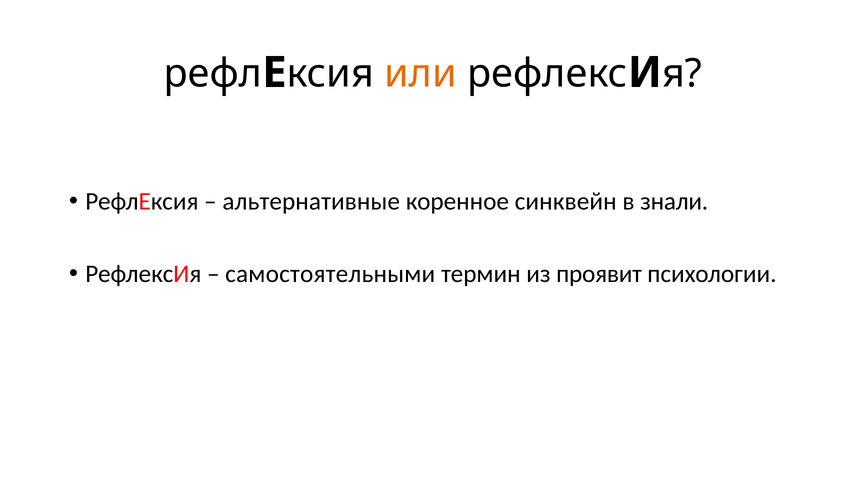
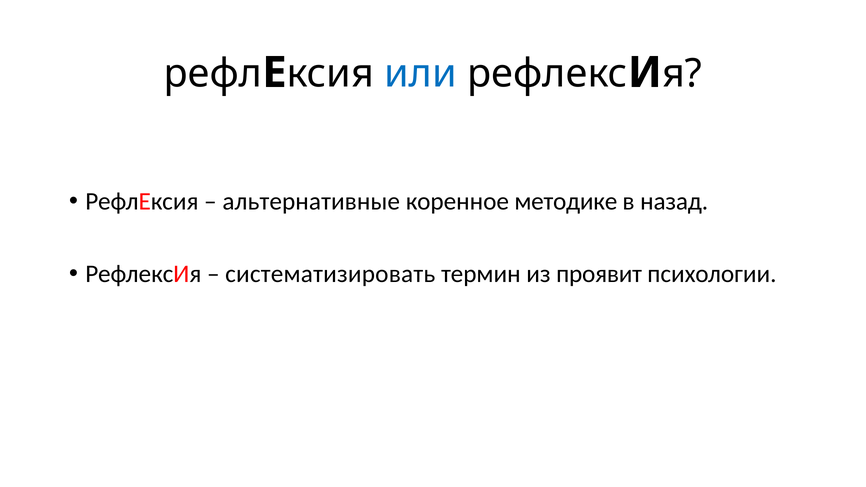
или colour: orange -> blue
синквейн: синквейн -> методике
знали: знали -> назад
самостоятельными: самостоятельными -> систематизировать
